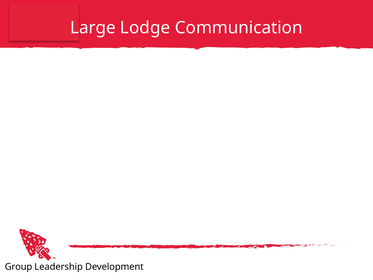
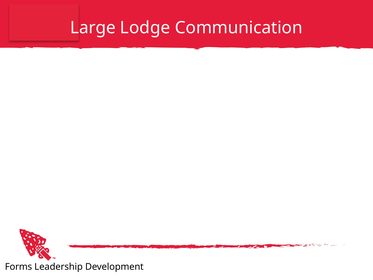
Group: Group -> Forms
